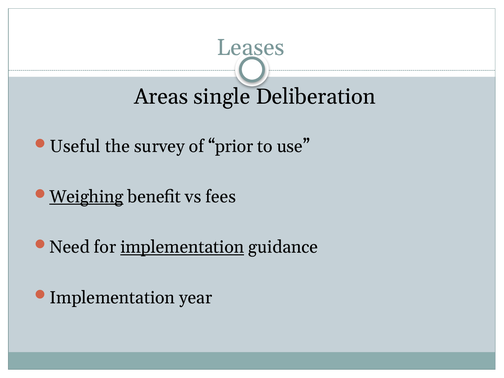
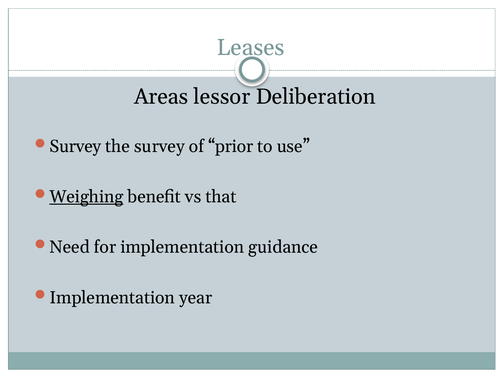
single: single -> lessor
Useful at (75, 146): Useful -> Survey
fees: fees -> that
implementation at (182, 247) underline: present -> none
